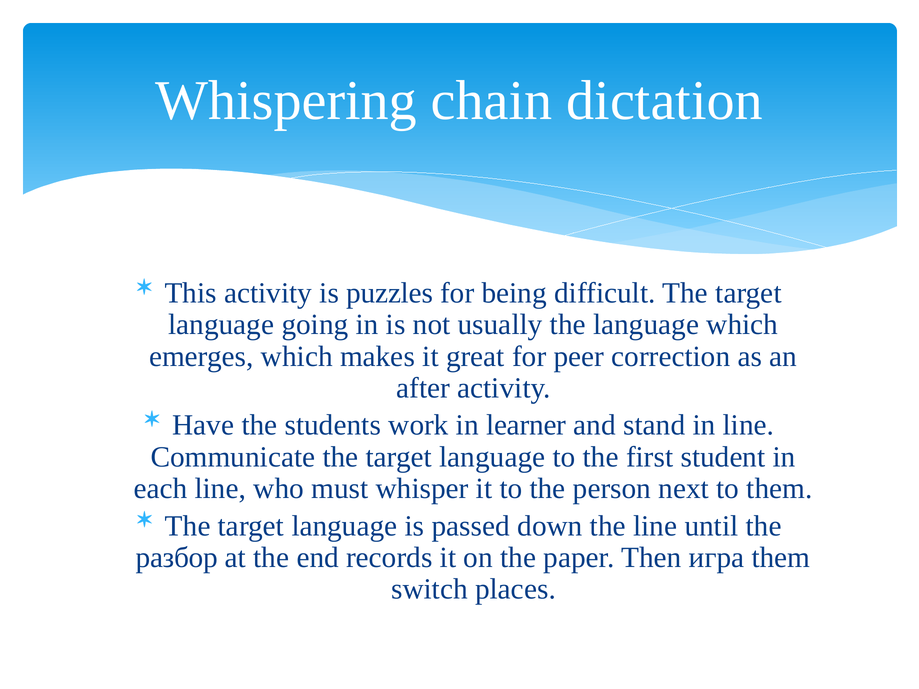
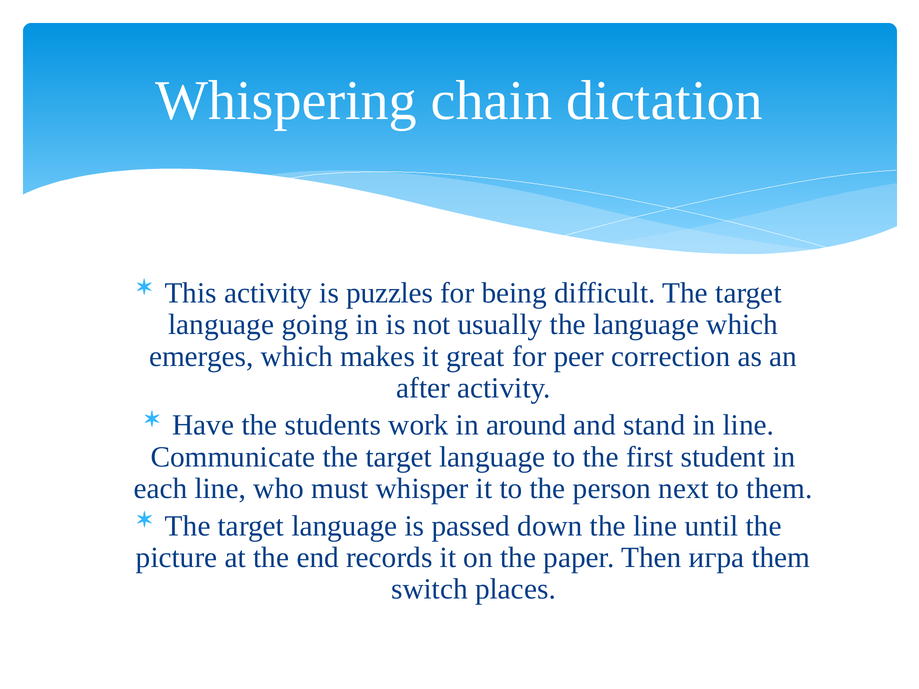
learner: learner -> around
разбор: разбор -> picture
